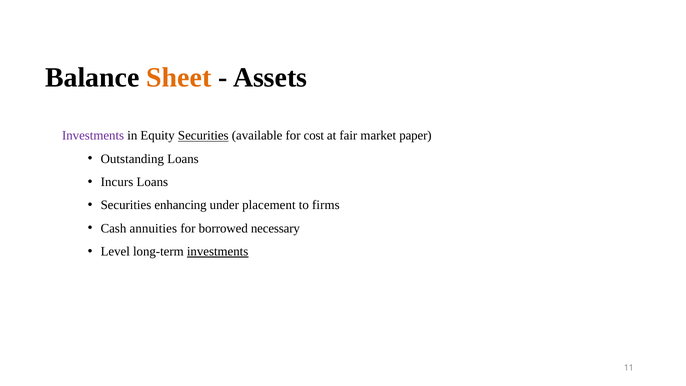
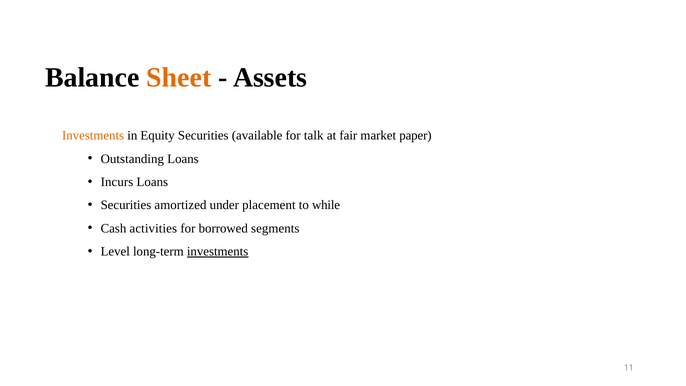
Investments at (93, 136) colour: purple -> orange
Securities at (203, 136) underline: present -> none
cost: cost -> talk
enhancing: enhancing -> amortized
firms: firms -> while
annuities: annuities -> activities
necessary: necessary -> segments
